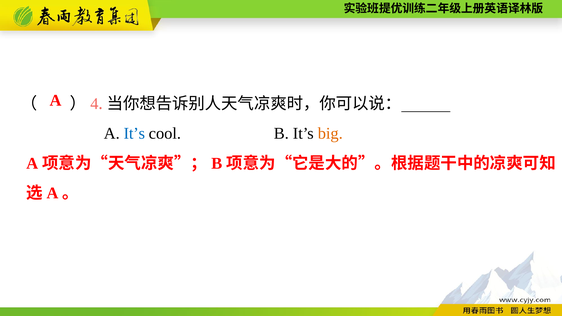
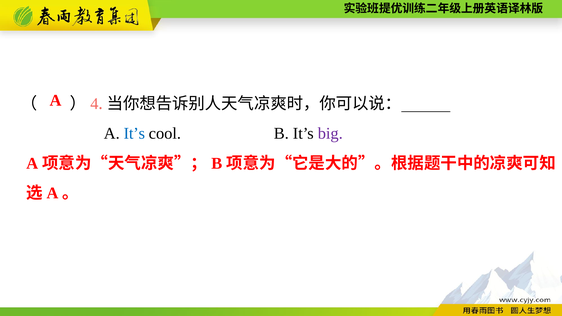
big colour: orange -> purple
